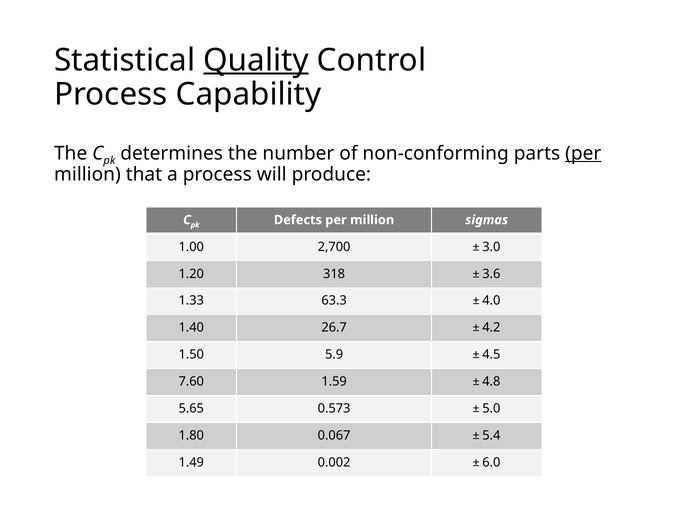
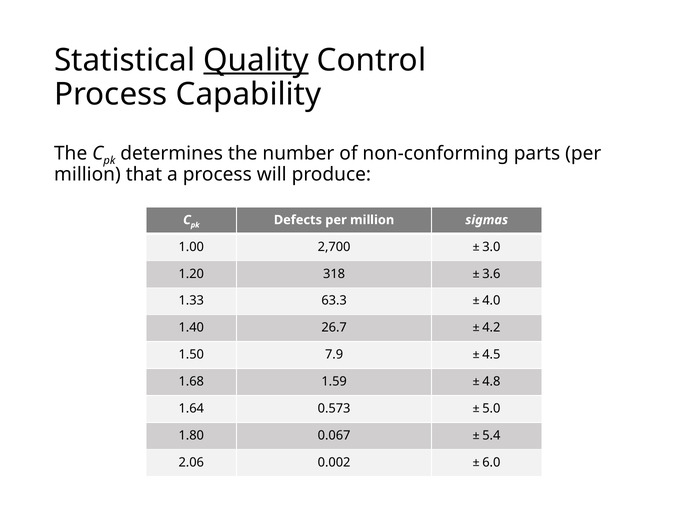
per at (583, 153) underline: present -> none
5.9: 5.9 -> 7.9
7.60: 7.60 -> 1.68
5.65: 5.65 -> 1.64
1.49: 1.49 -> 2.06
